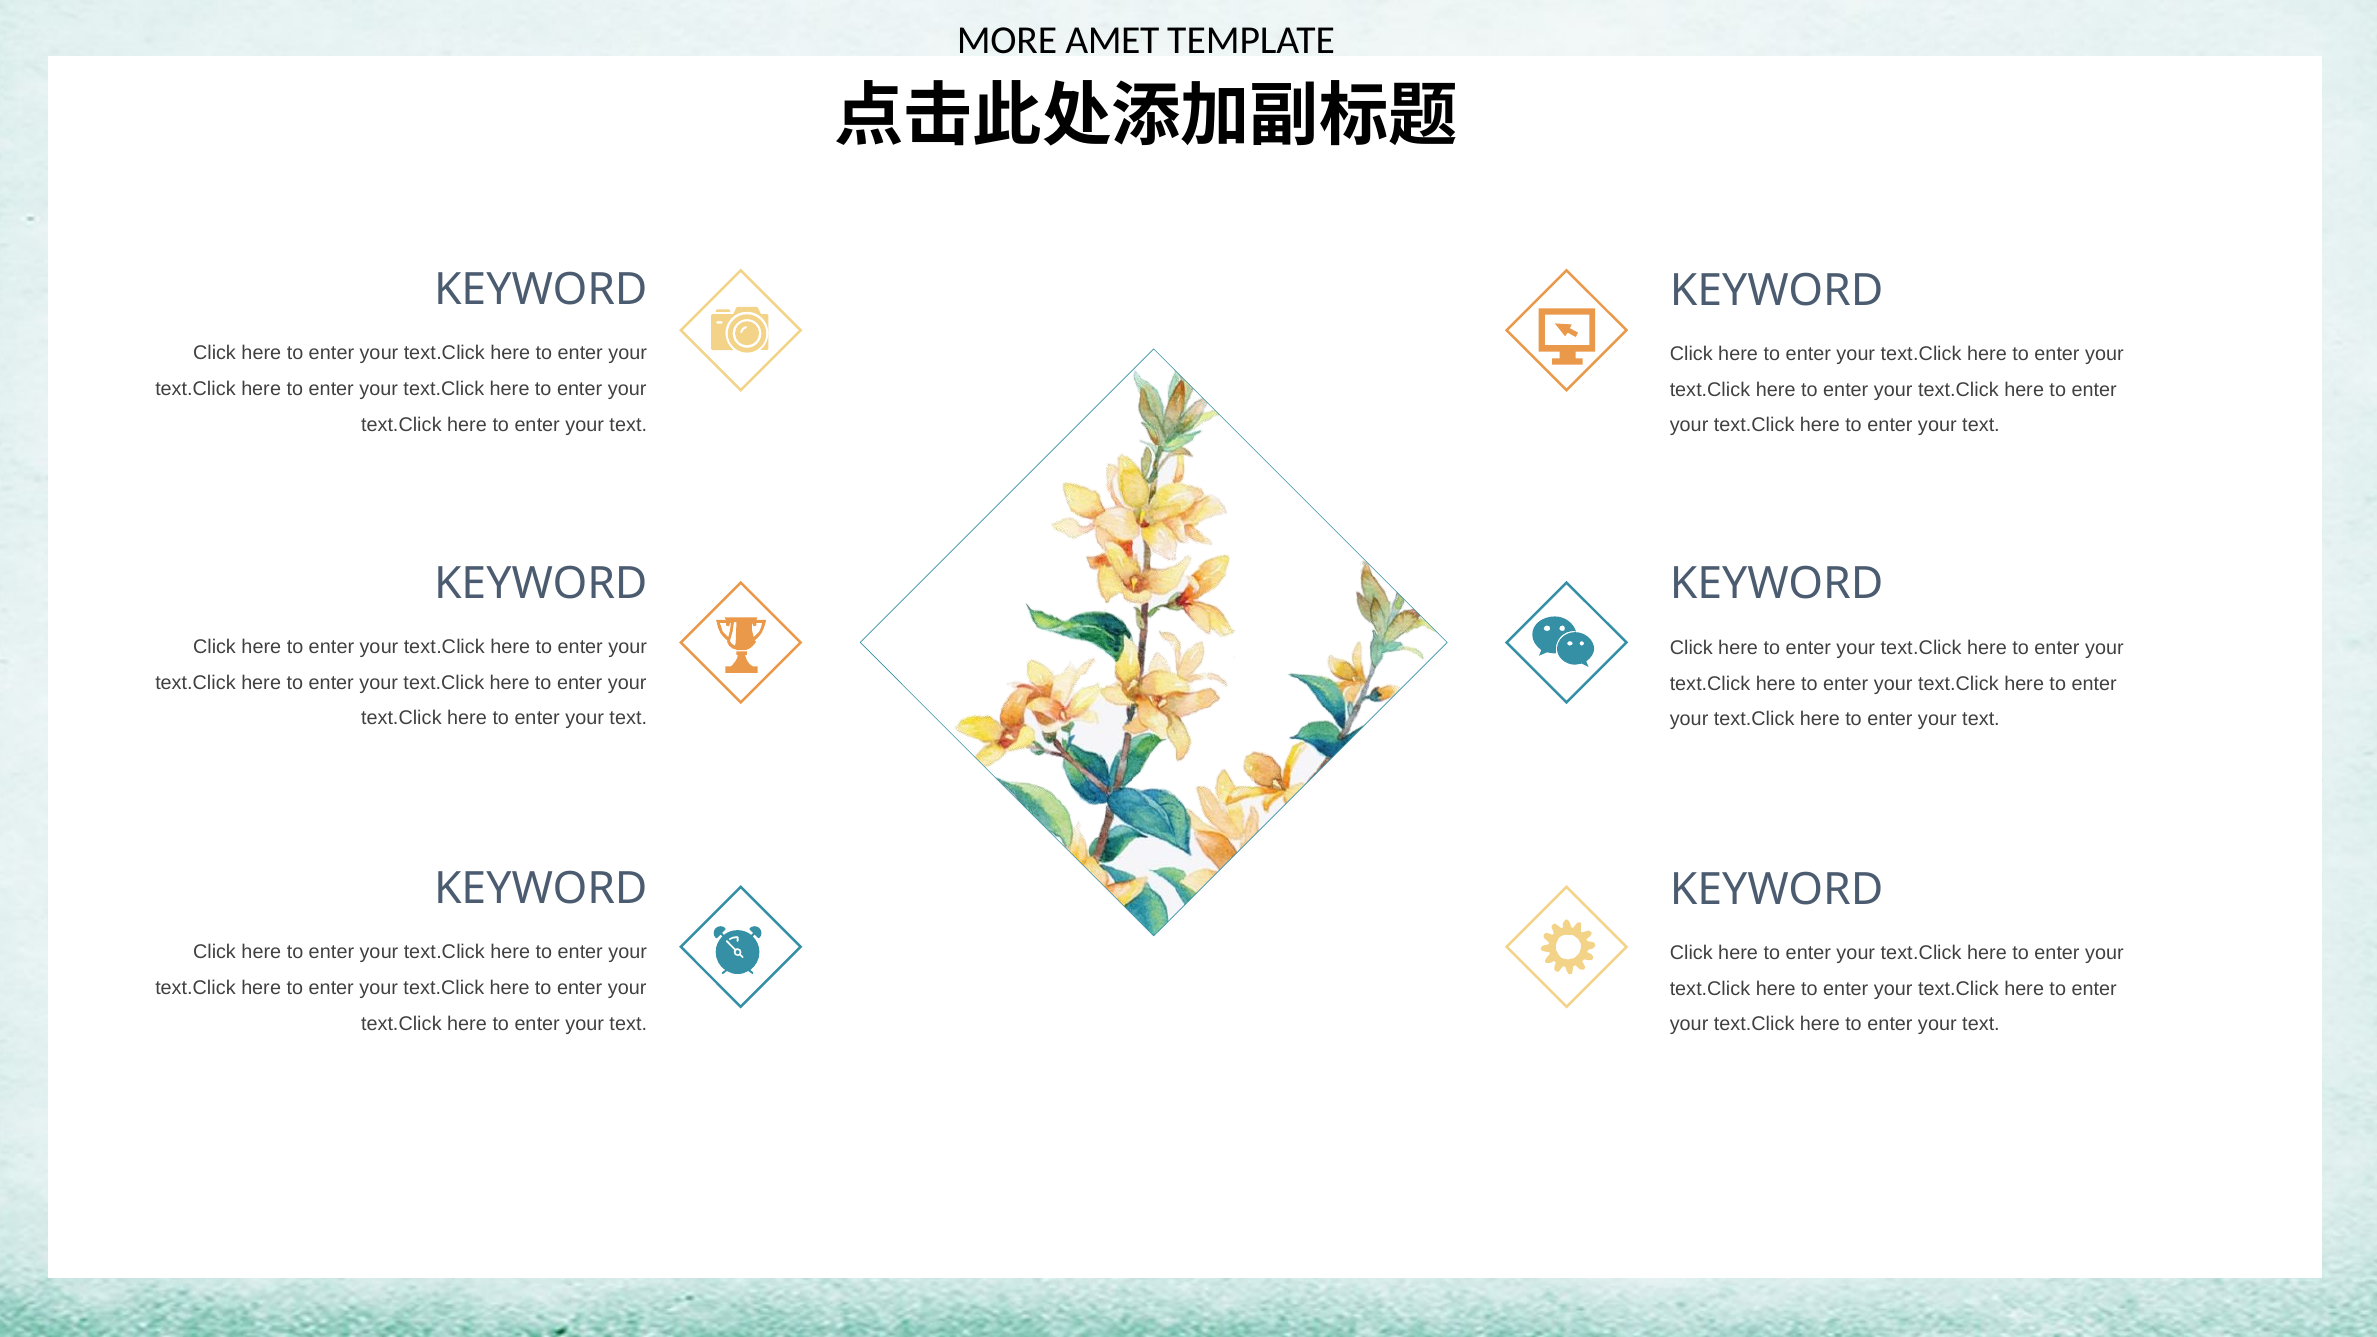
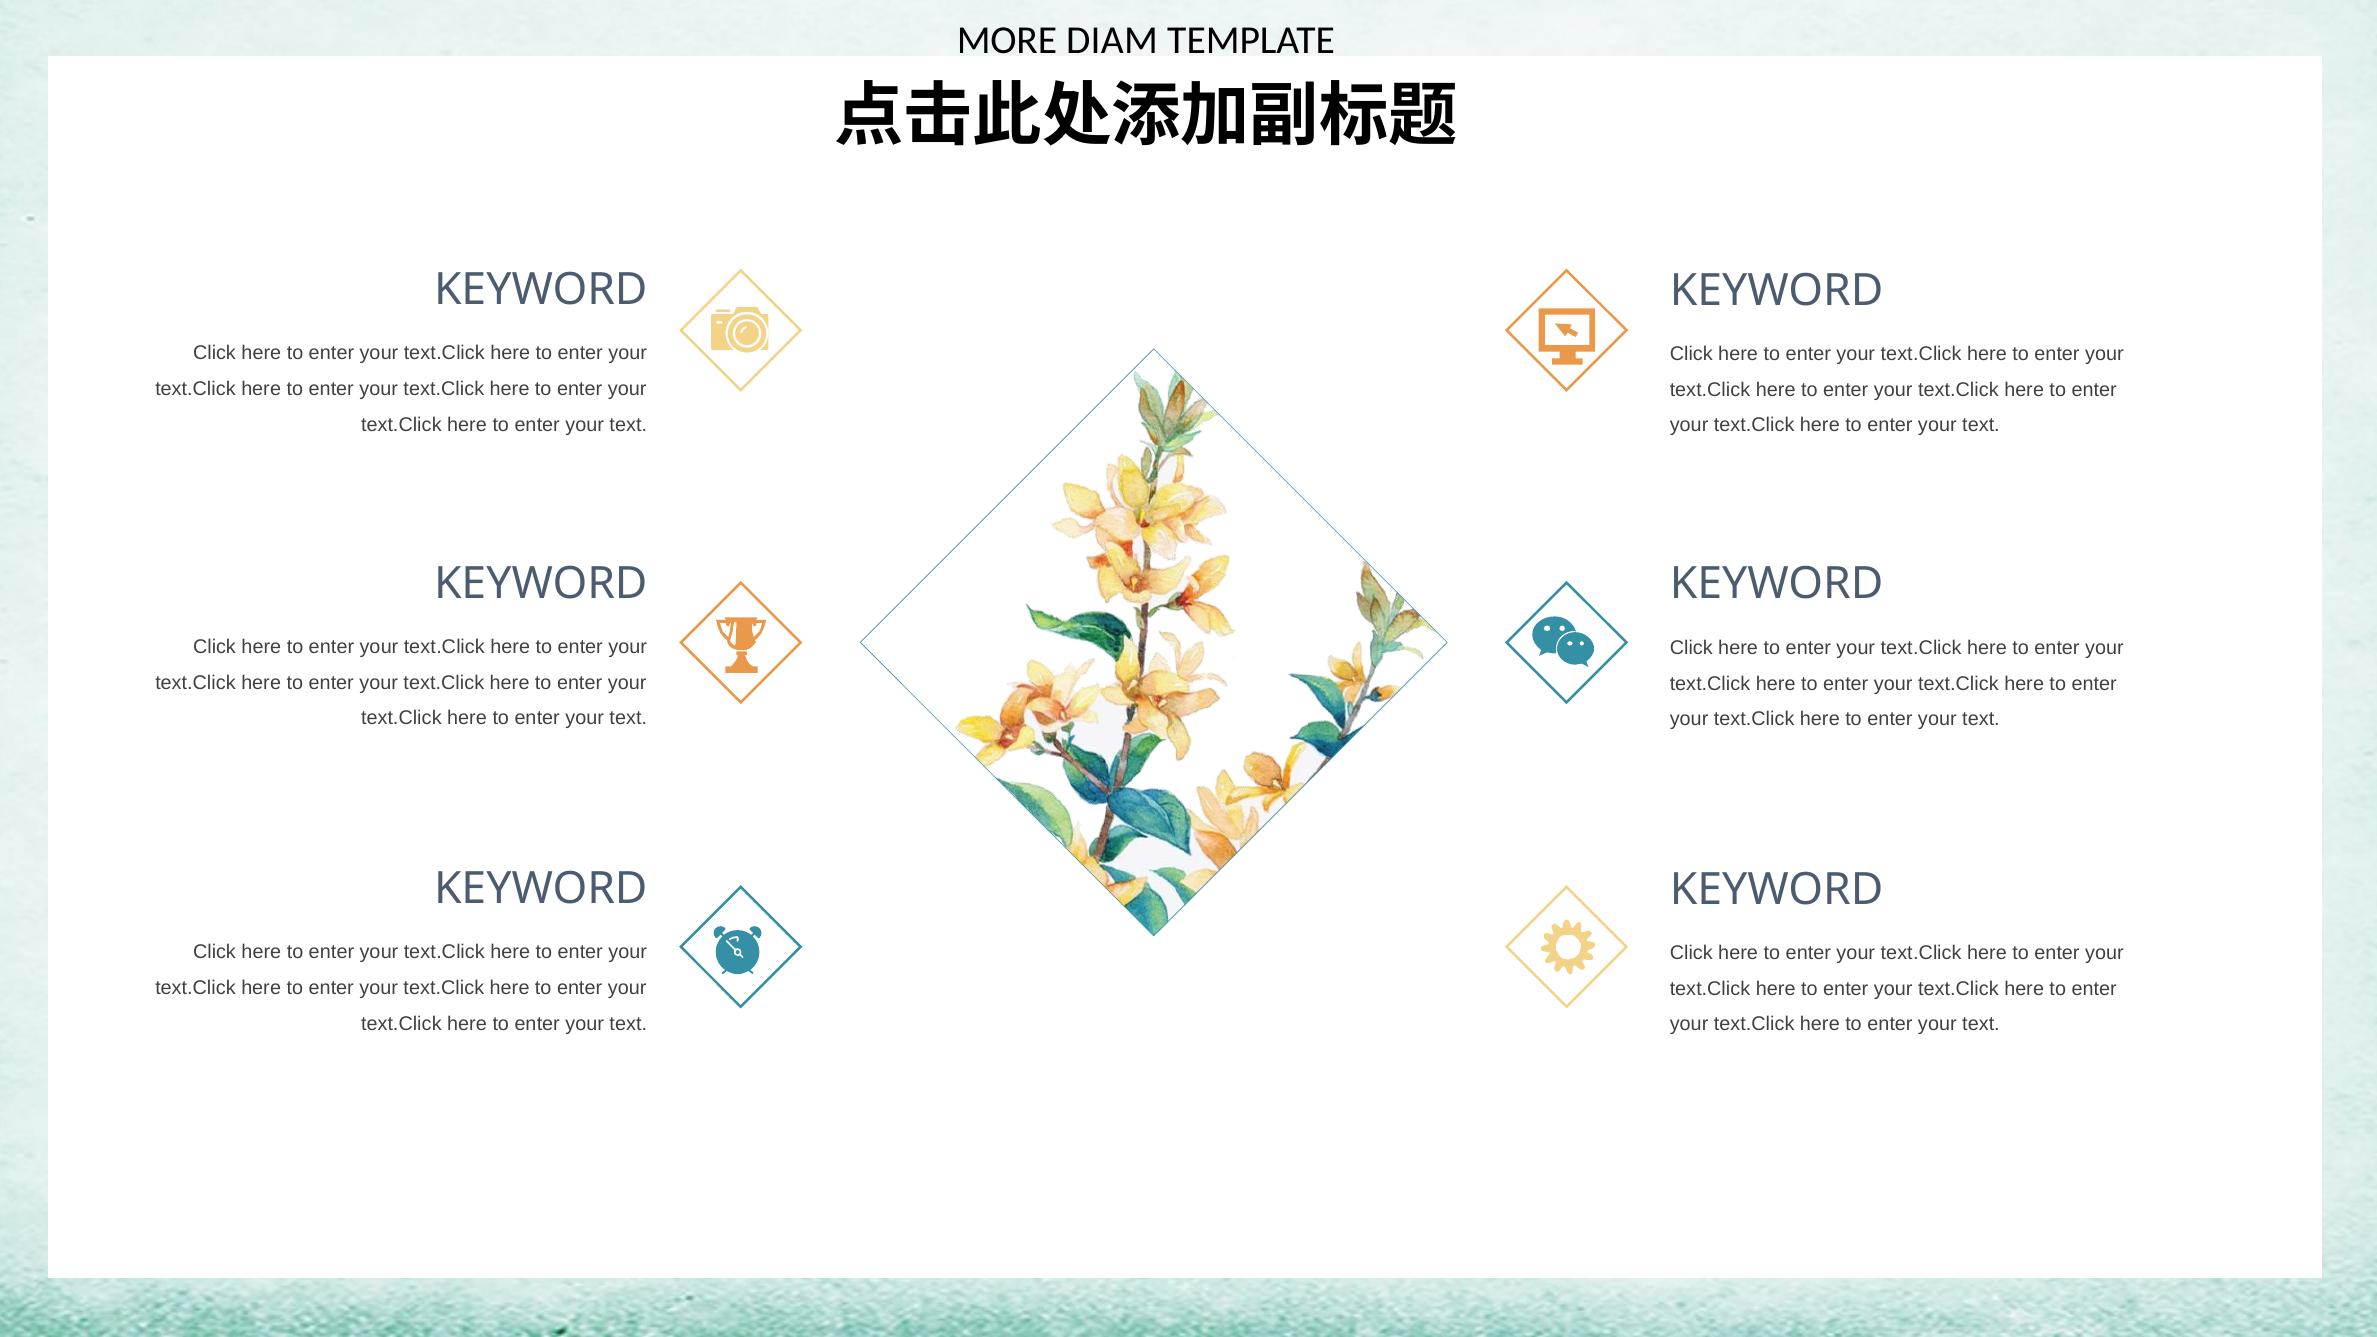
AMET: AMET -> DIAM
